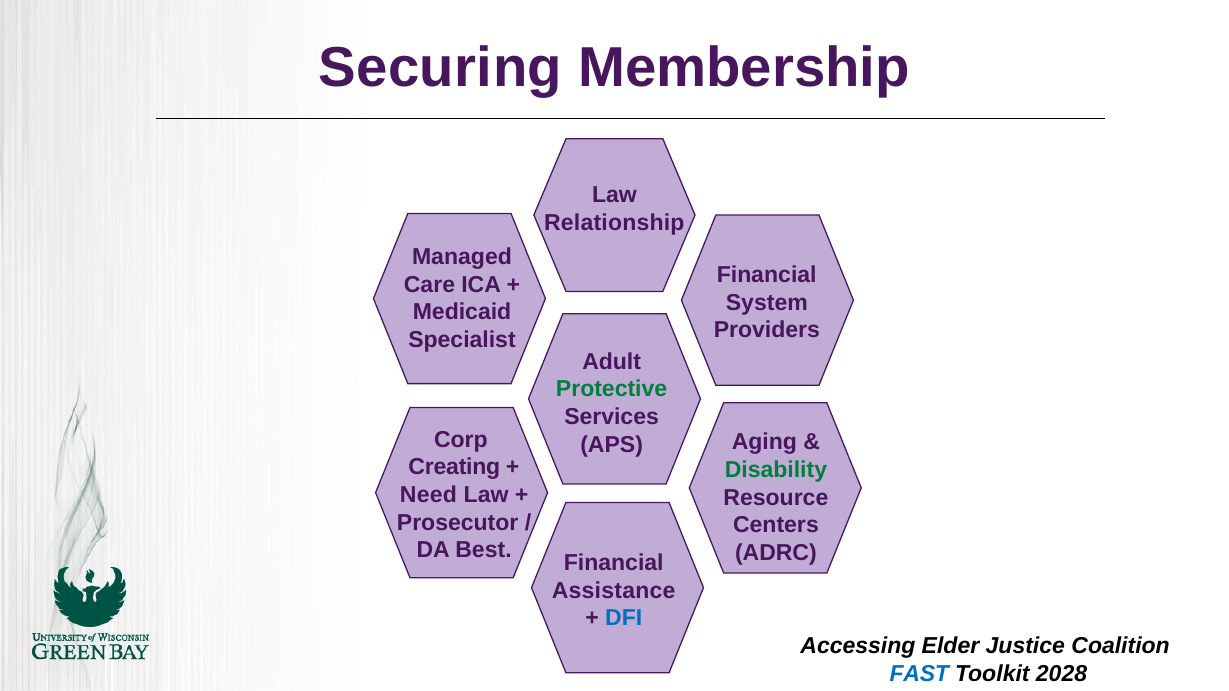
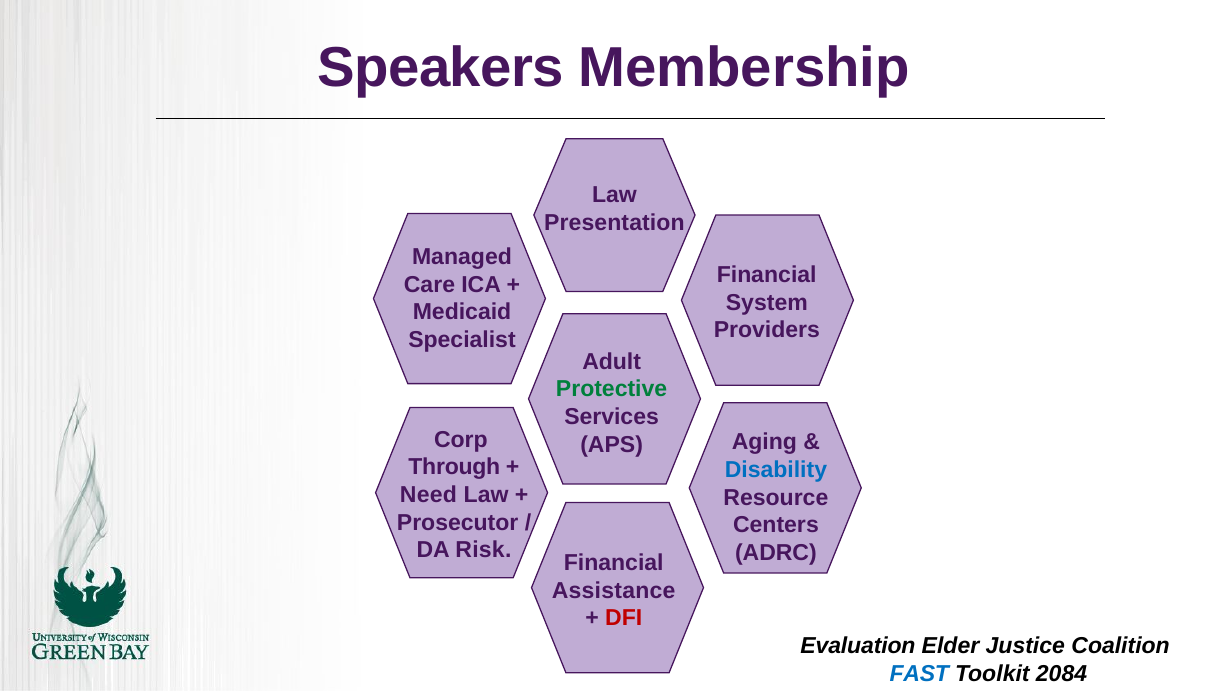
Securing: Securing -> Speakers
Relationship: Relationship -> Presentation
Creating: Creating -> Through
Disability colour: green -> blue
Best: Best -> Risk
DFI colour: blue -> red
Accessing: Accessing -> Evaluation
2028: 2028 -> 2084
